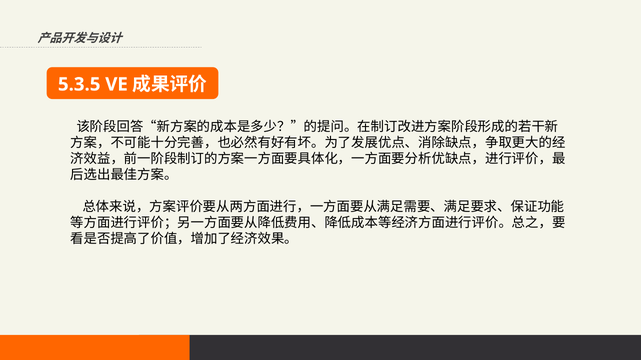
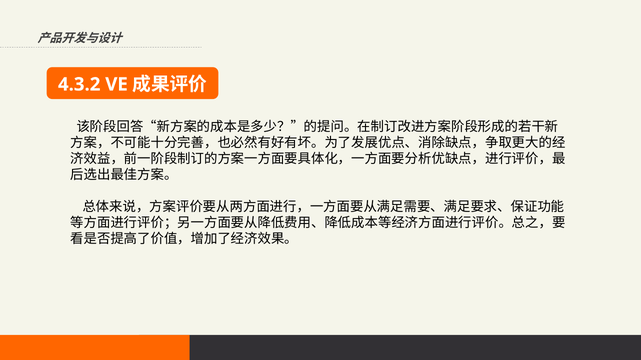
5.3.5: 5.3.5 -> 4.3.2
